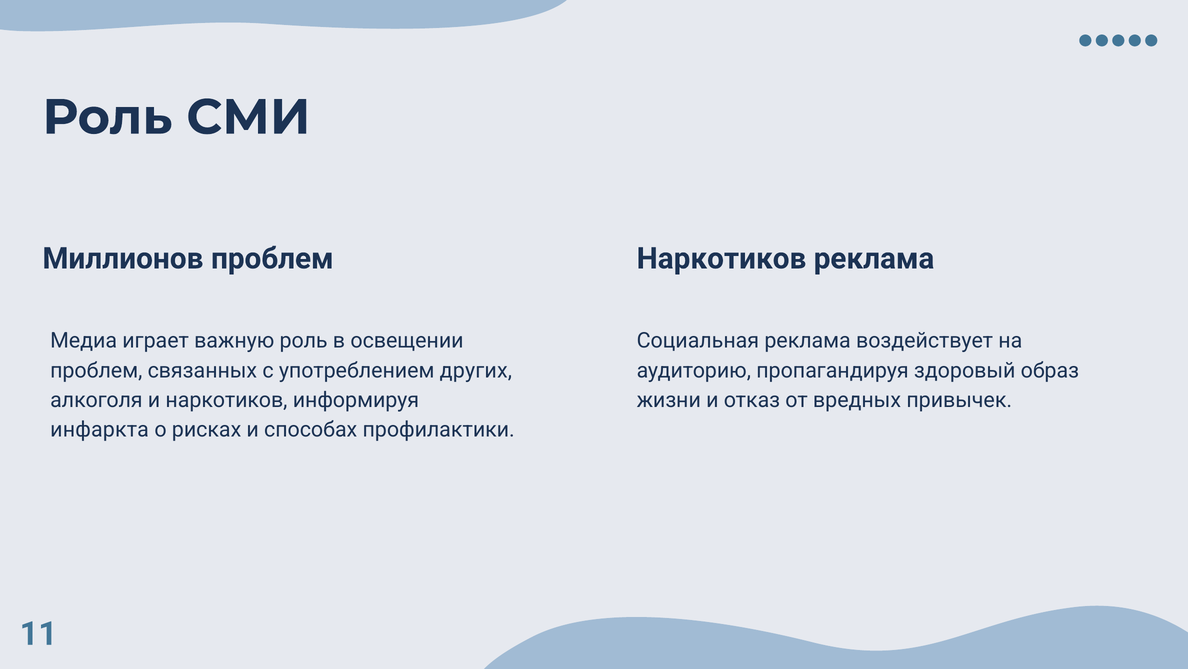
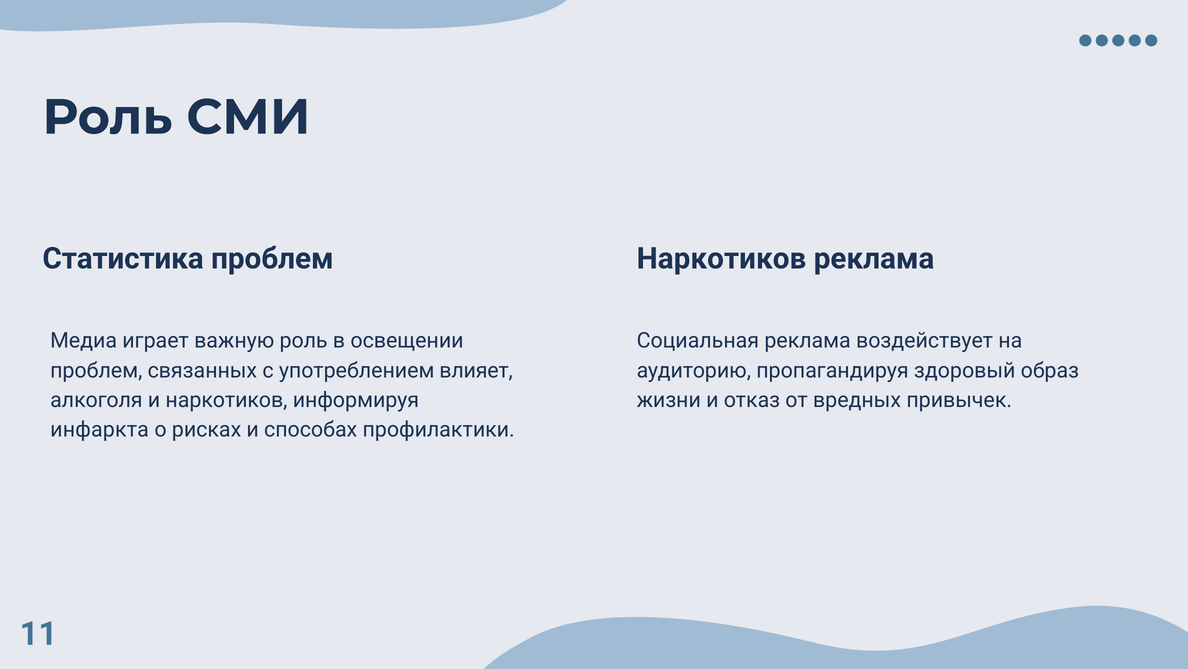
Миллионов: Миллионов -> Статистика
других: других -> влияет
